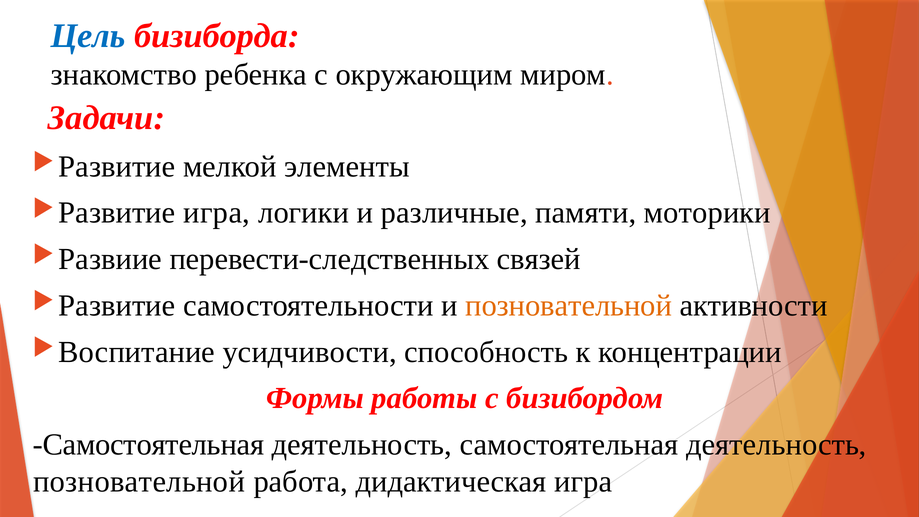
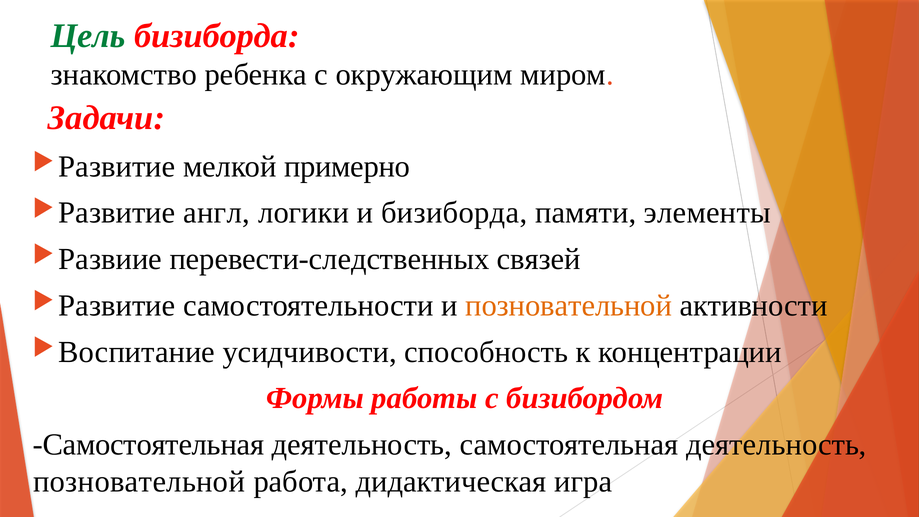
Цель colour: blue -> green
элементы: элементы -> примерно
игра at (217, 213): игра -> англ
и различные: различные -> бизиборда
моторики: моторики -> элементы
